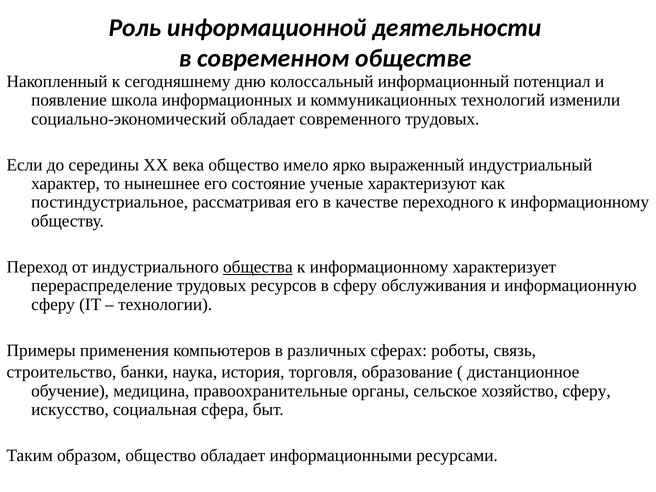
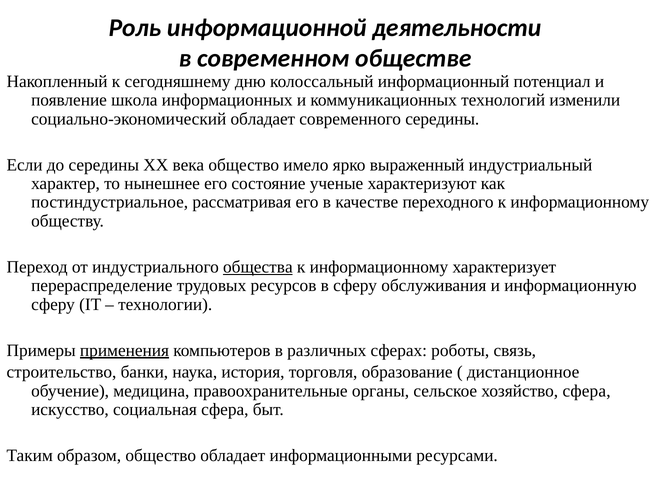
современного трудовых: трудовых -> середины
применения underline: none -> present
хозяйство сферу: сферу -> сфера
